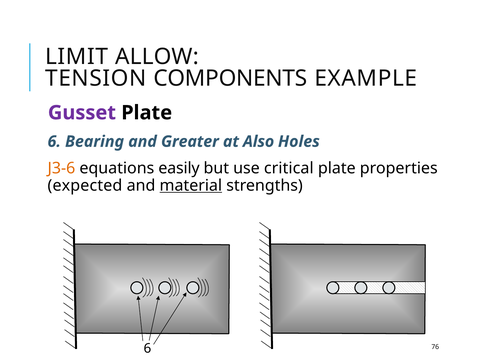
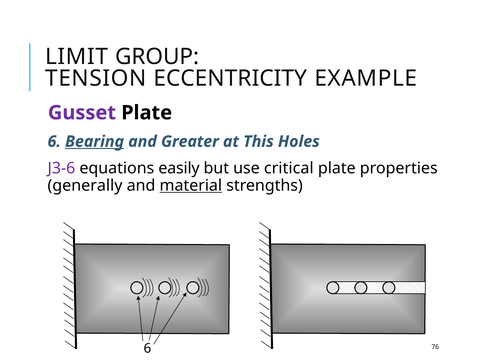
ALLOW: ALLOW -> GROUP
COMPONENTS: COMPONENTS -> ECCENTRICITY
Bearing underline: none -> present
Also: Also -> This
J3-6 colour: orange -> purple
expected: expected -> generally
